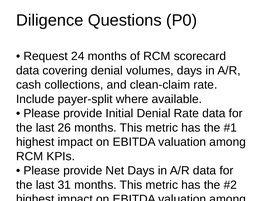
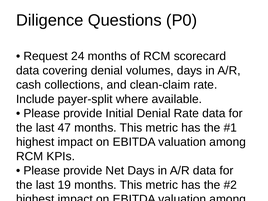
26: 26 -> 47
31: 31 -> 19
